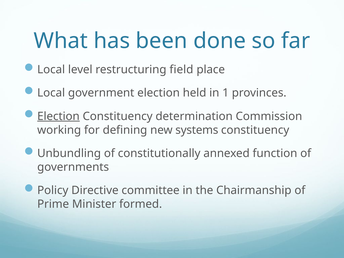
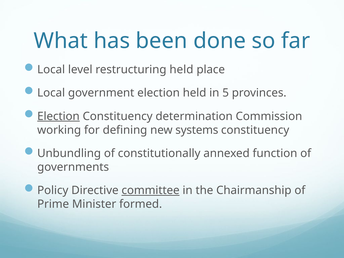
restructuring field: field -> held
1: 1 -> 5
committee underline: none -> present
